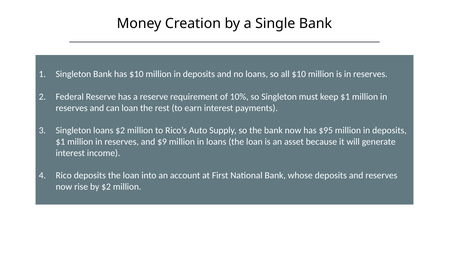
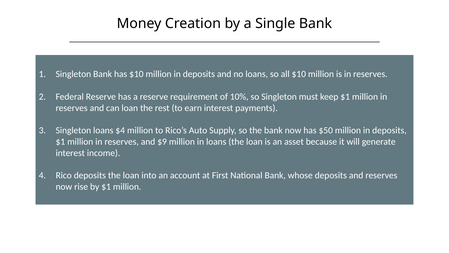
loans $2: $2 -> $4
$95: $95 -> $50
by $2: $2 -> $1
